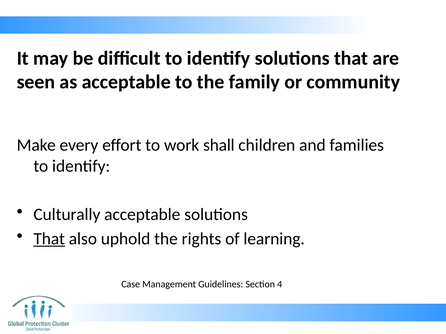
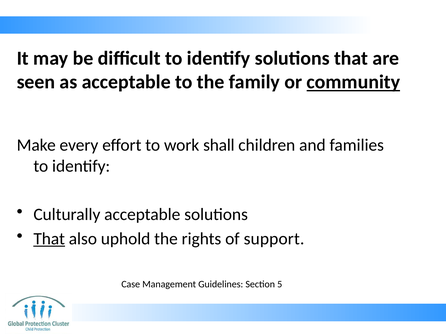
community underline: none -> present
learning: learning -> support
4: 4 -> 5
